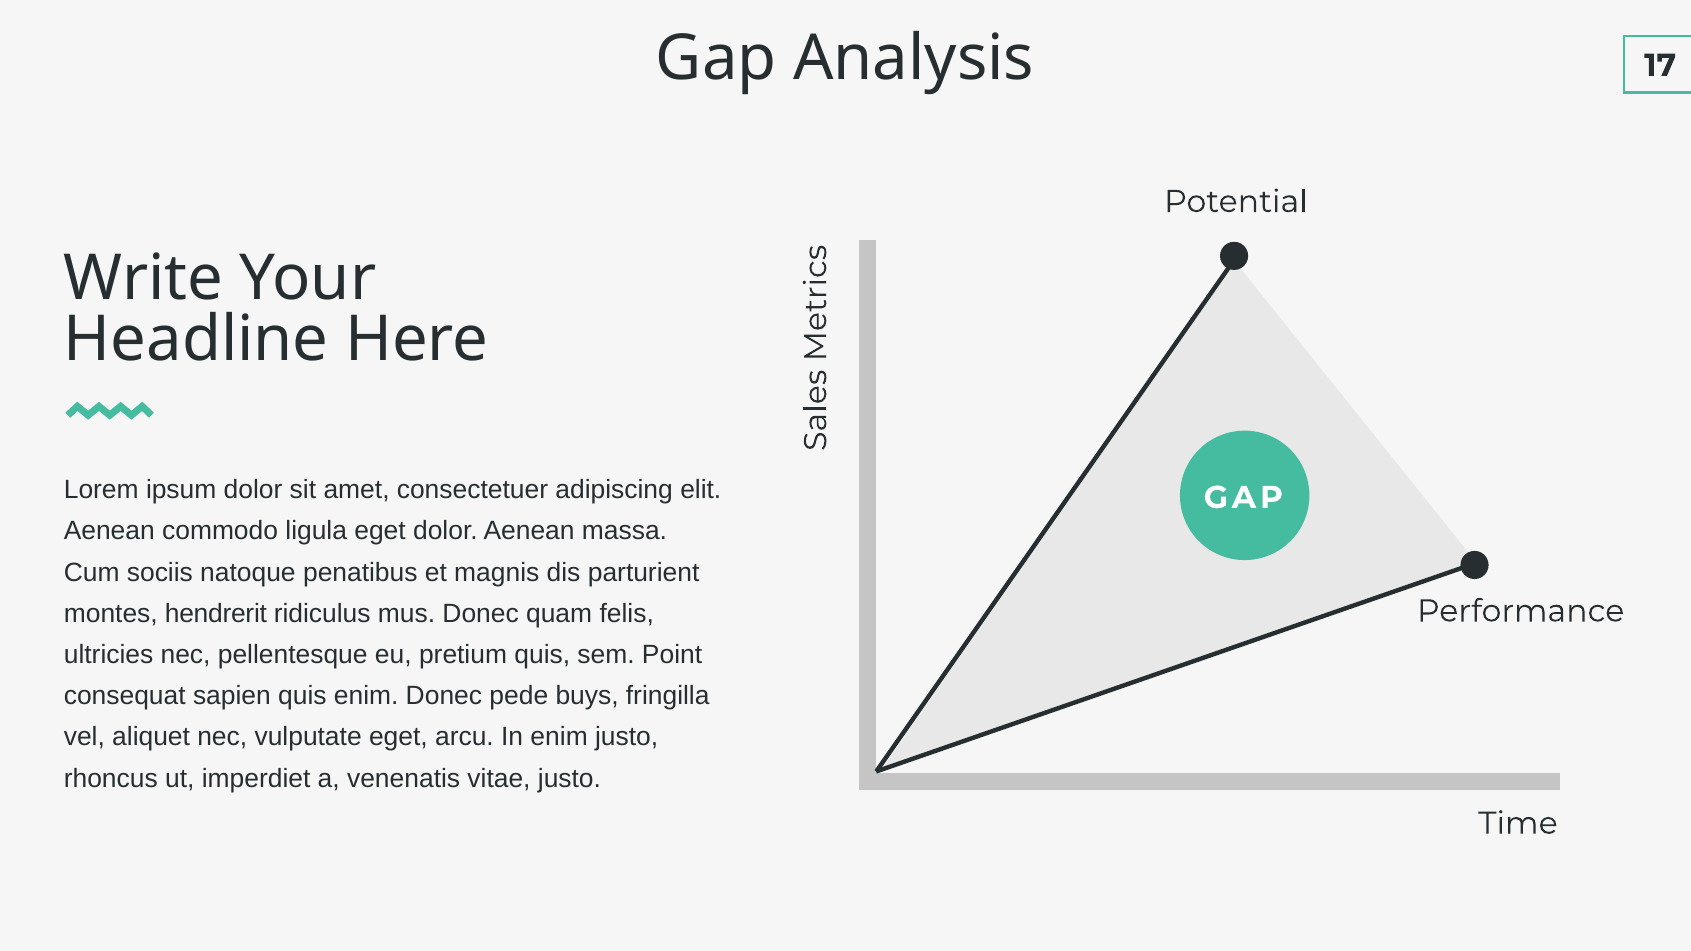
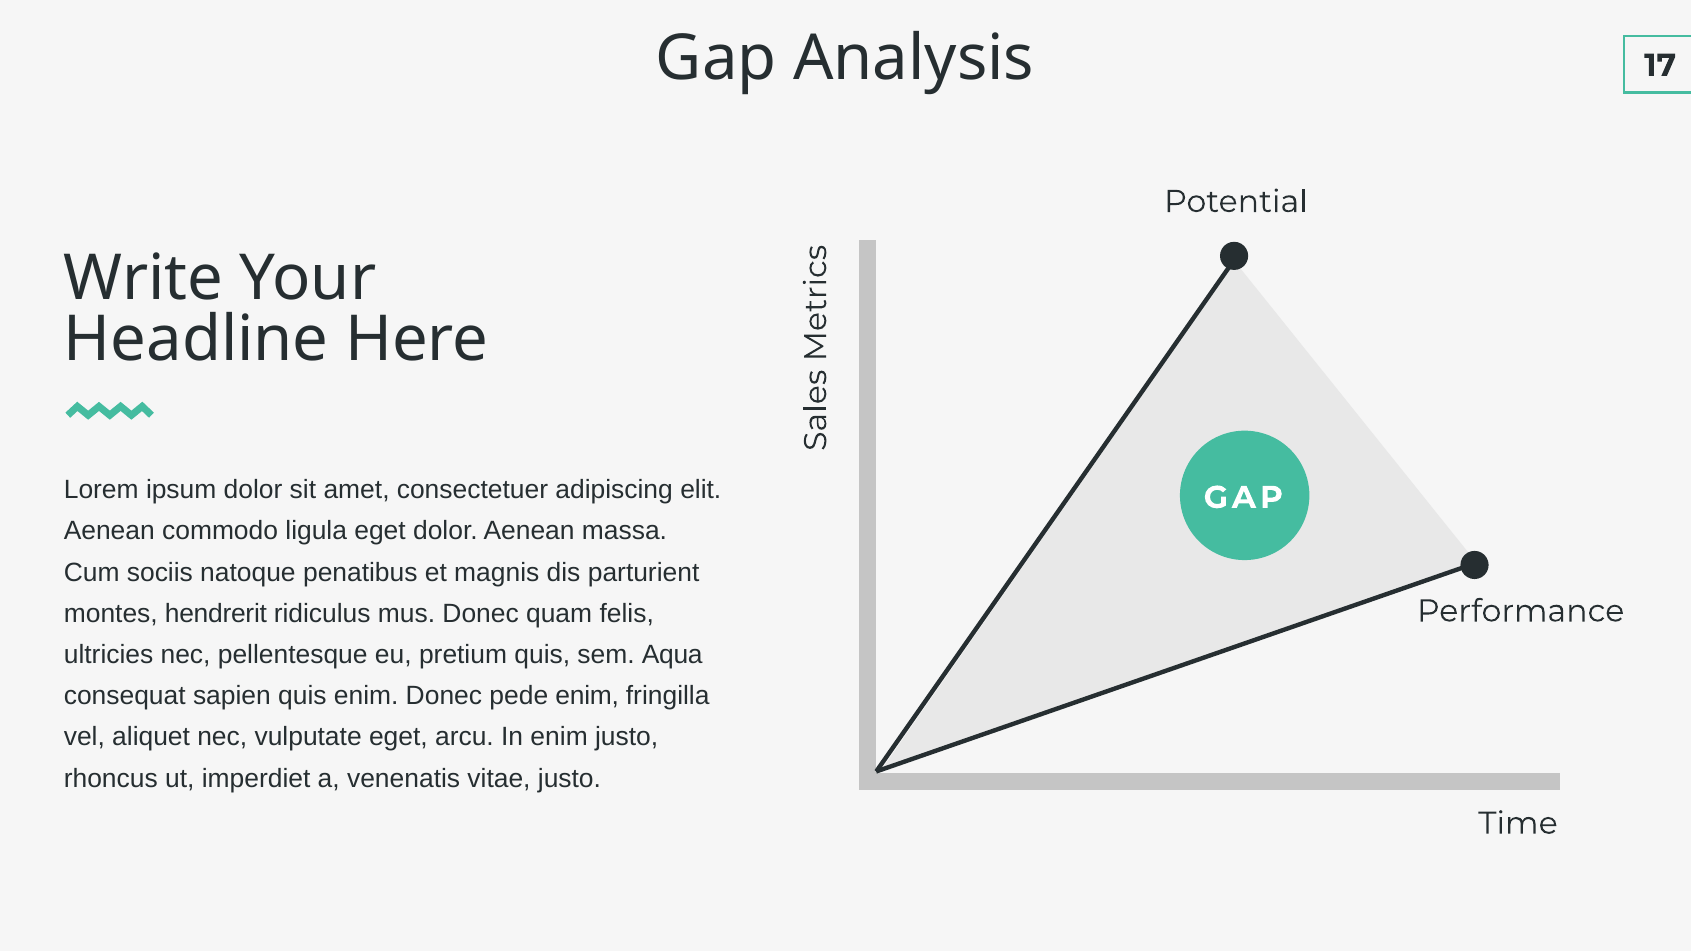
Point: Point -> Aqua
pede buys: buys -> enim
